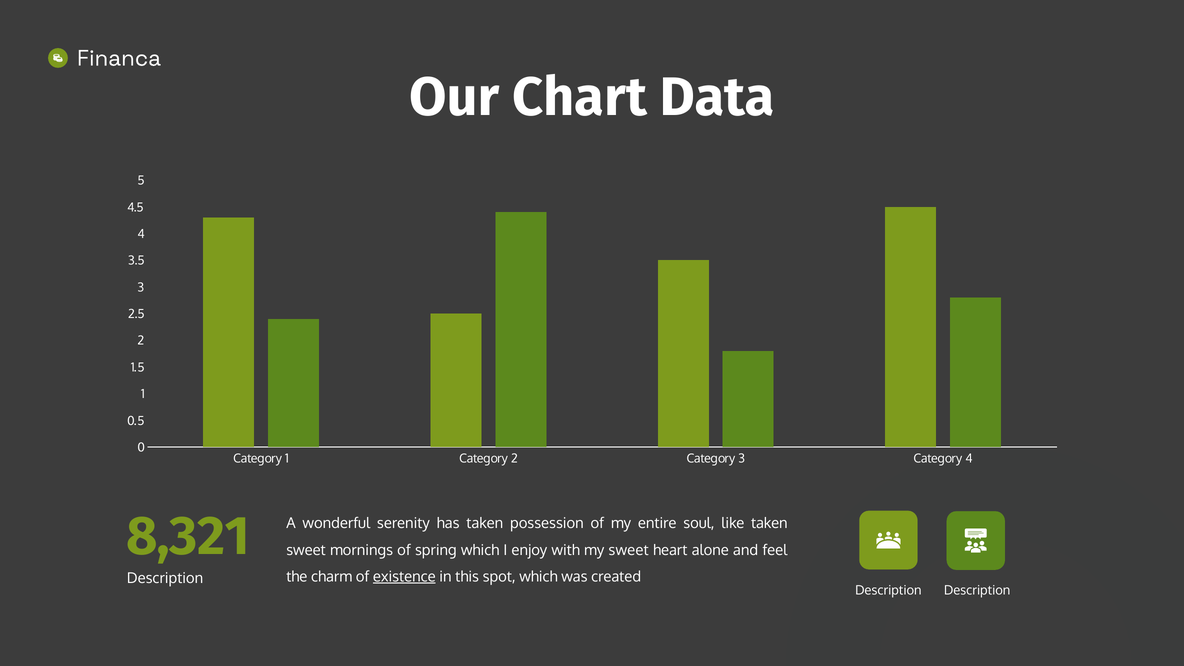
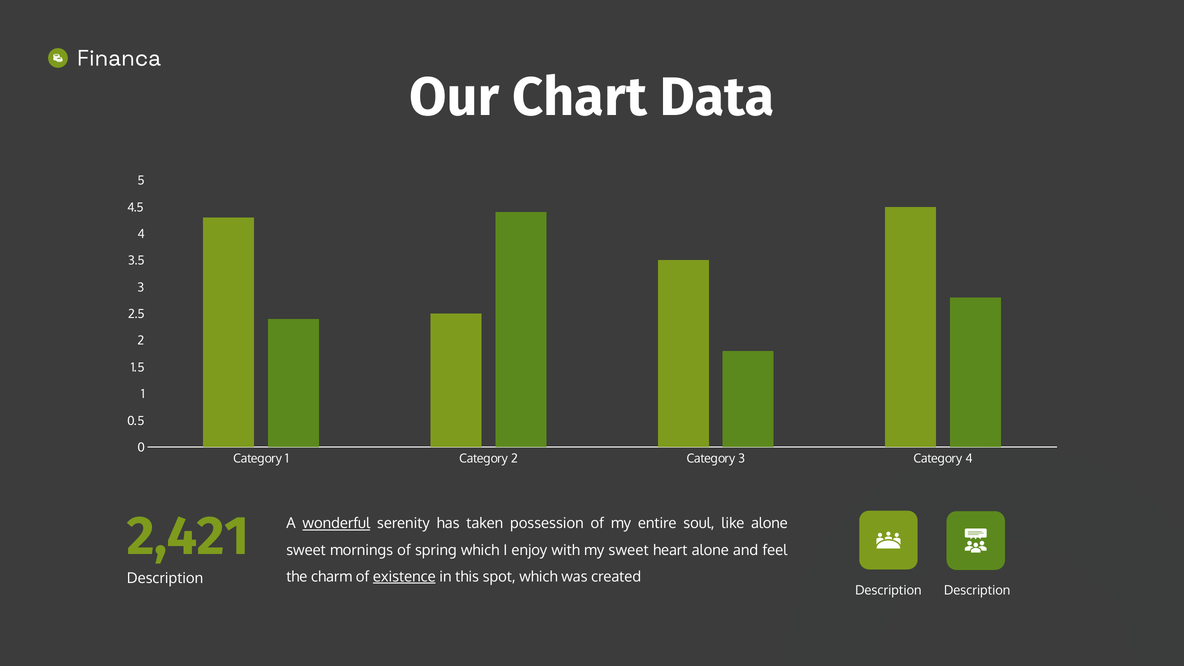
8,321: 8,321 -> 2,421
wonderful underline: none -> present
like taken: taken -> alone
